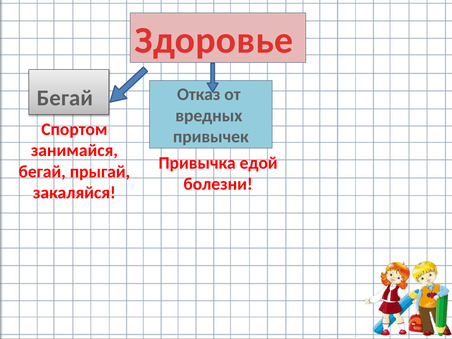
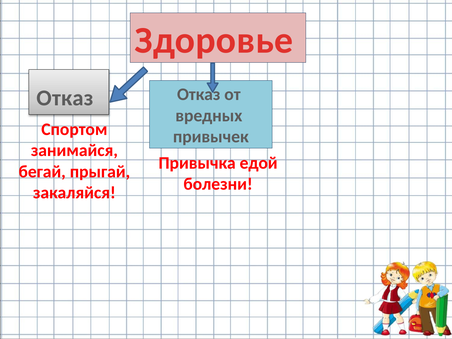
Бегай at (65, 98): Бегай -> Отказ
